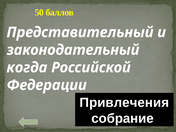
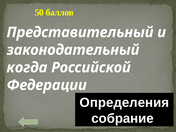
Привлечения: Привлечения -> Определения
